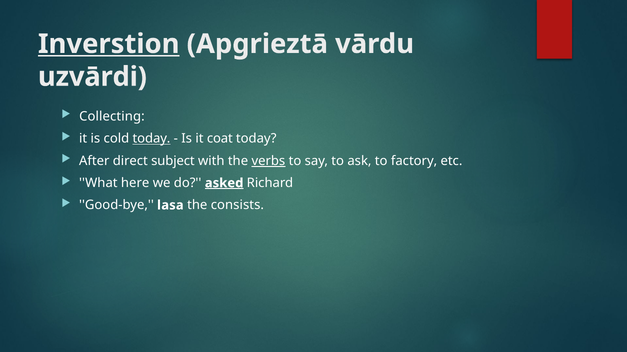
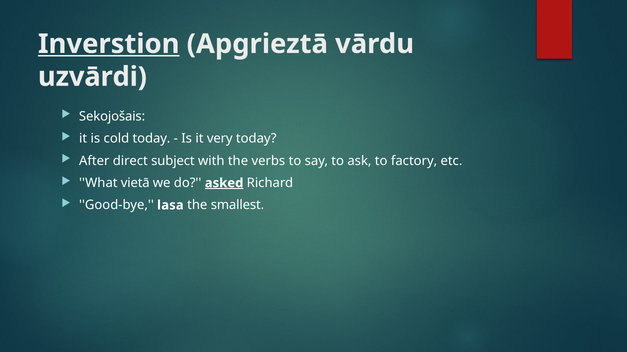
Collecting: Collecting -> Sekojošais
today at (151, 139) underline: present -> none
coat: coat -> very
verbs underline: present -> none
here: here -> vietā
consists: consists -> smallest
